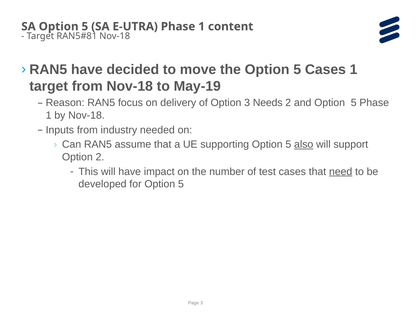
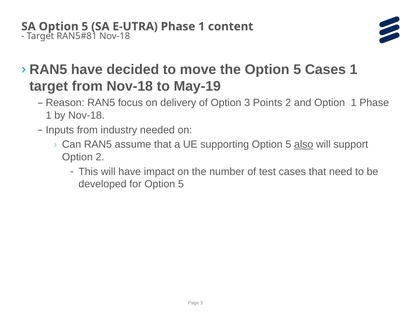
Needs: Needs -> Points
and Option 5: 5 -> 1
need underline: present -> none
